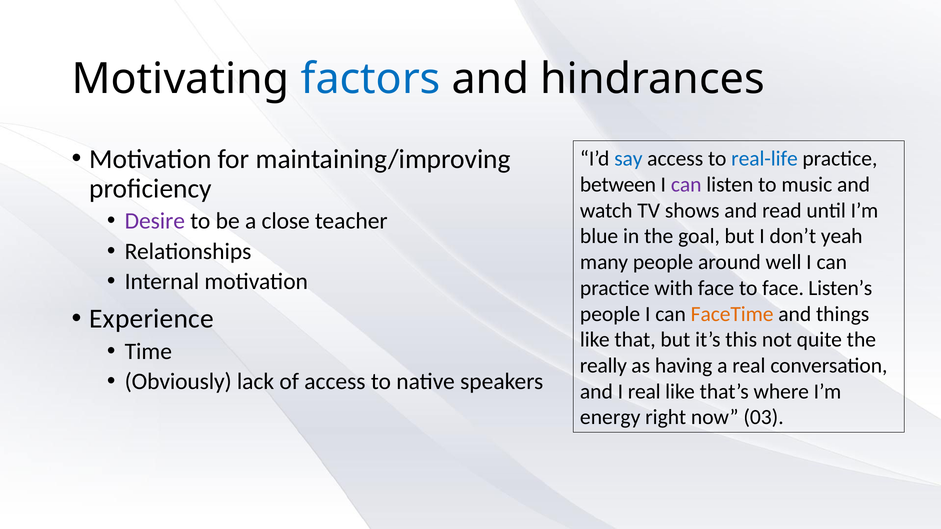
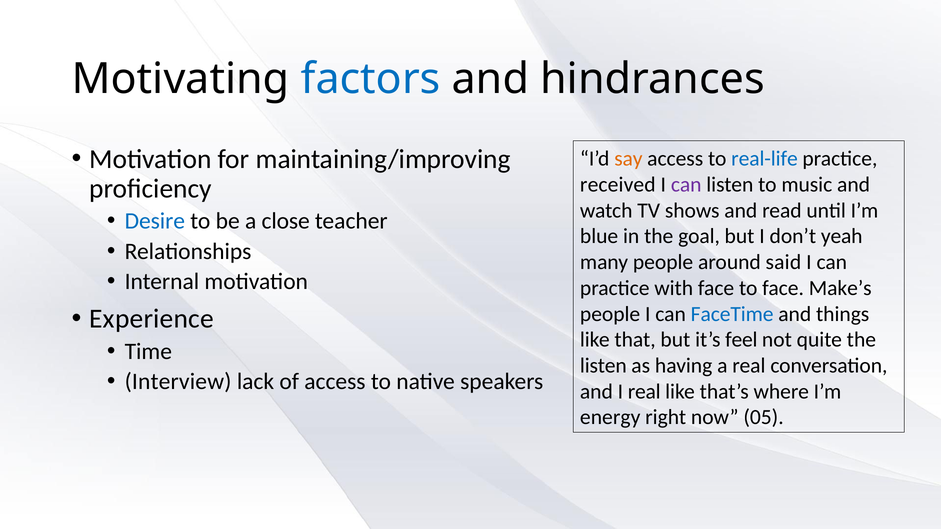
say colour: blue -> orange
between: between -> received
Desire colour: purple -> blue
well: well -> said
Listen’s: Listen’s -> Make’s
FaceTime colour: orange -> blue
this: this -> feel
really at (603, 366): really -> listen
Obviously: Obviously -> Interview
03: 03 -> 05
